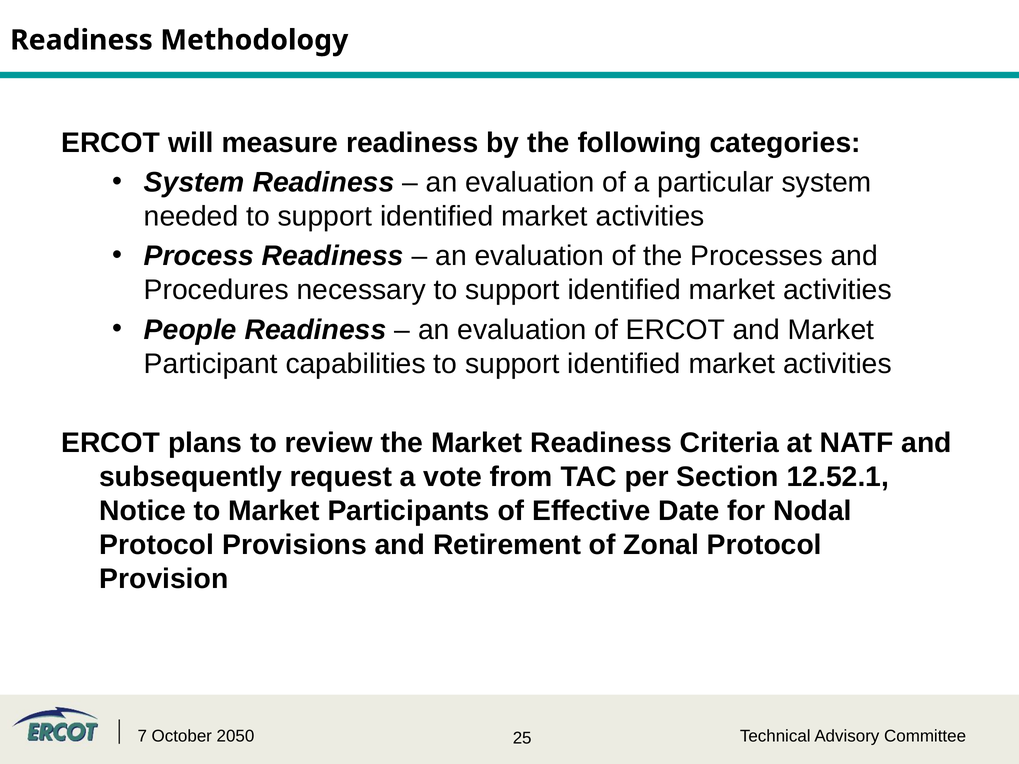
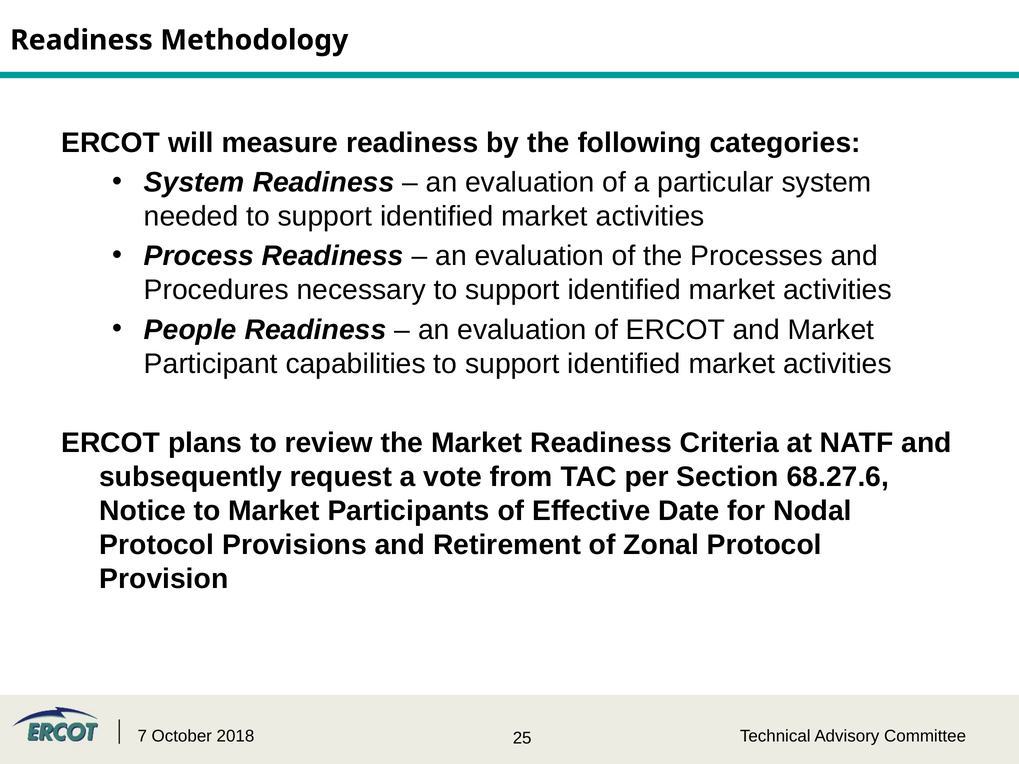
12.52.1: 12.52.1 -> 68.27.6
2050: 2050 -> 2018
